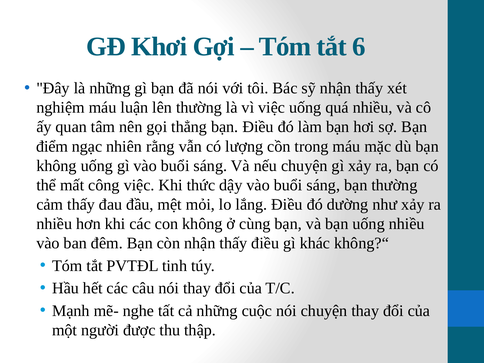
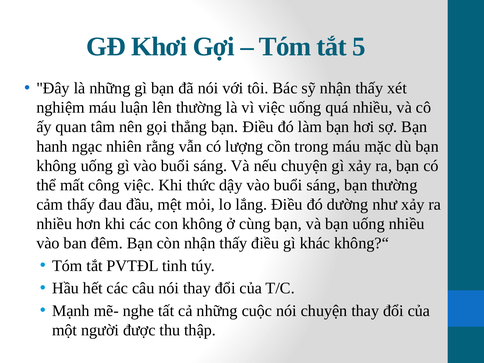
6: 6 -> 5
điểm: điểm -> hanh
